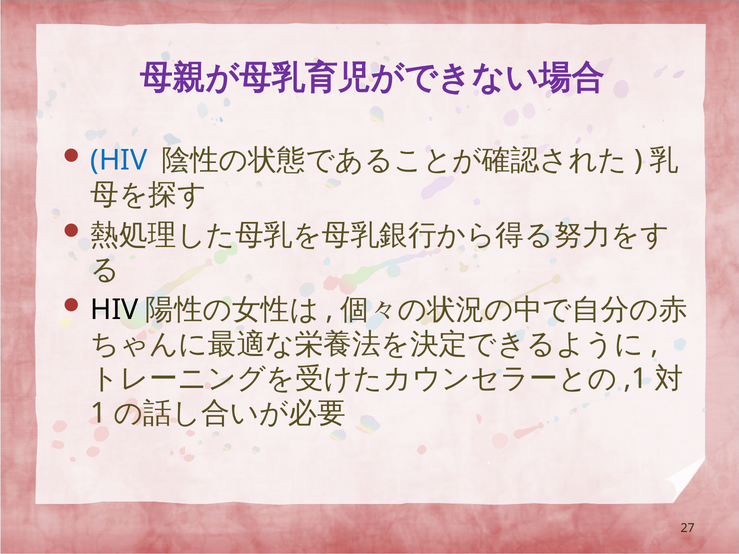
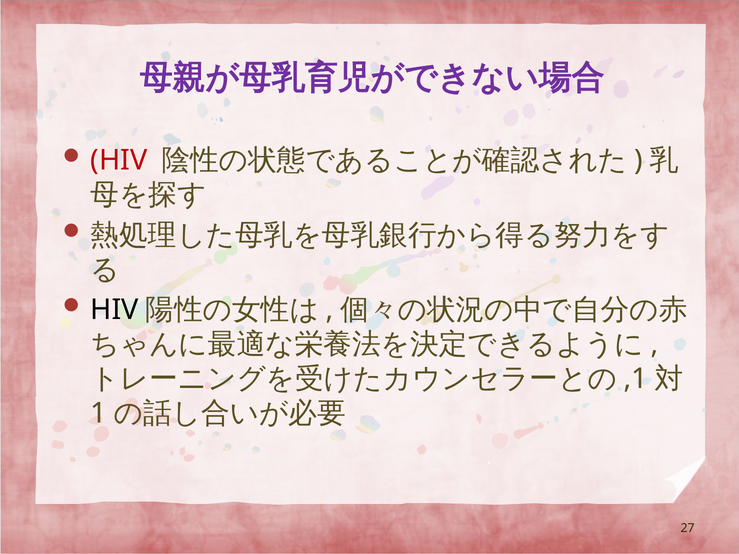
HIV at (119, 160) colour: blue -> red
